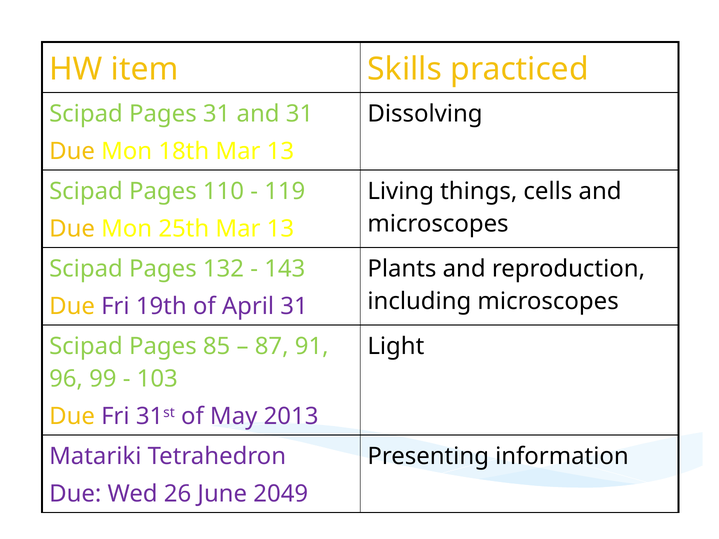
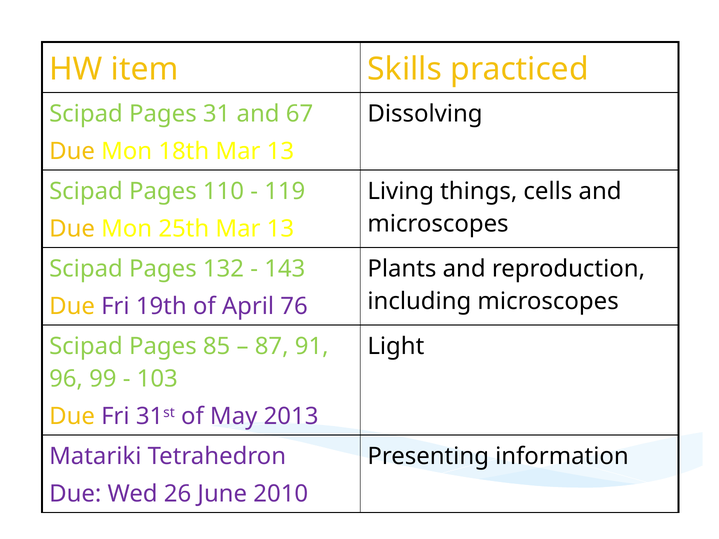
and 31: 31 -> 67
April 31: 31 -> 76
2049: 2049 -> 2010
